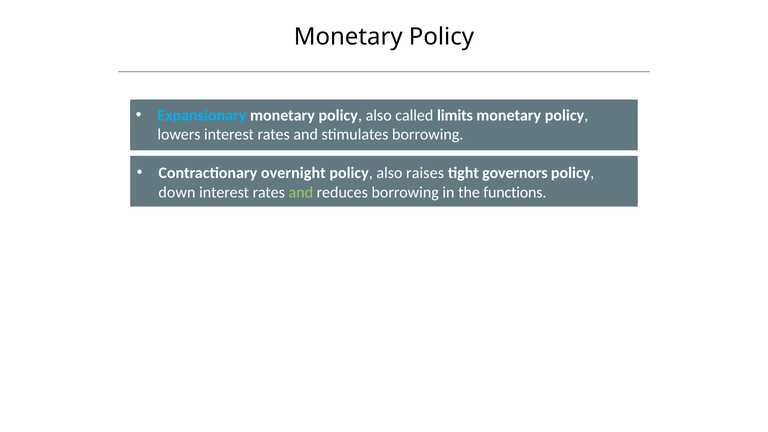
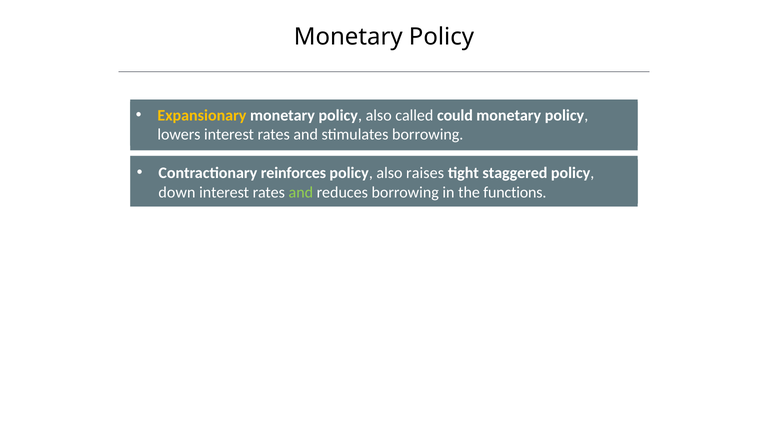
Expansionary colour: light blue -> yellow
limits: limits -> could
overnight: overnight -> reinforces
governors: governors -> staggered
